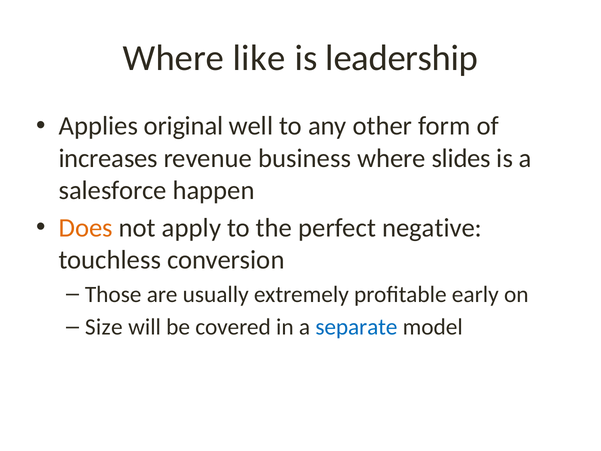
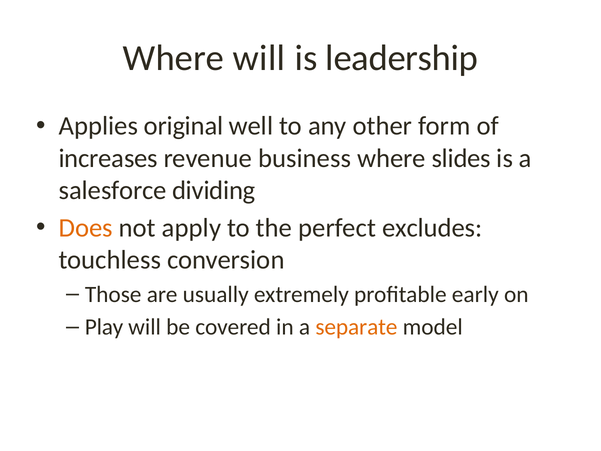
Where like: like -> will
happen: happen -> dividing
negative: negative -> excludes
Size: Size -> Play
separate colour: blue -> orange
